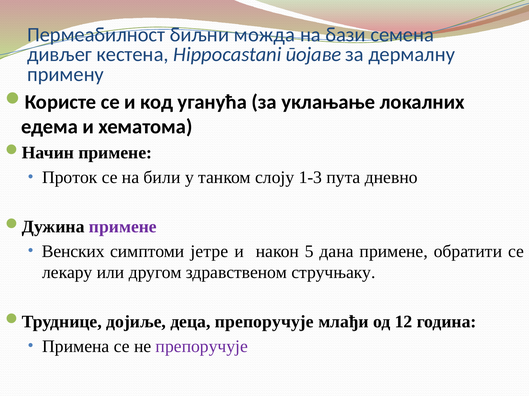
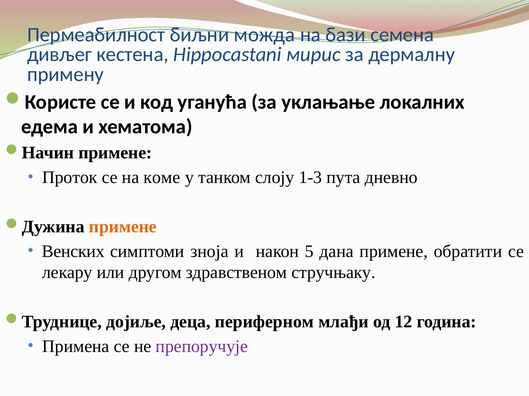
појаве: појаве -> мирис
били: били -> коме
примене at (123, 227) colour: purple -> orange
јетре: јетре -> зноја
деца препоручује: препоручује -> периферном
